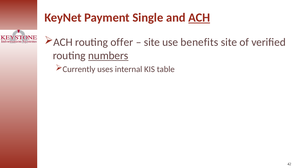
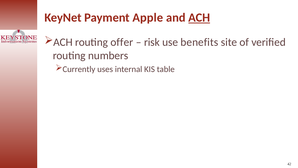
Single: Single -> Apple
site at (152, 42): site -> risk
numbers underline: present -> none
